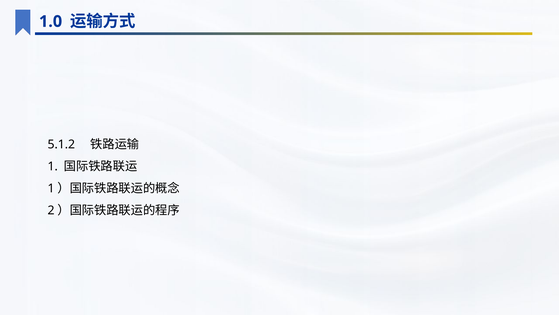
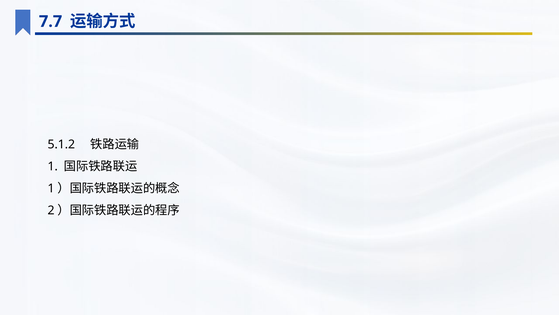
1.0: 1.0 -> 7.7
